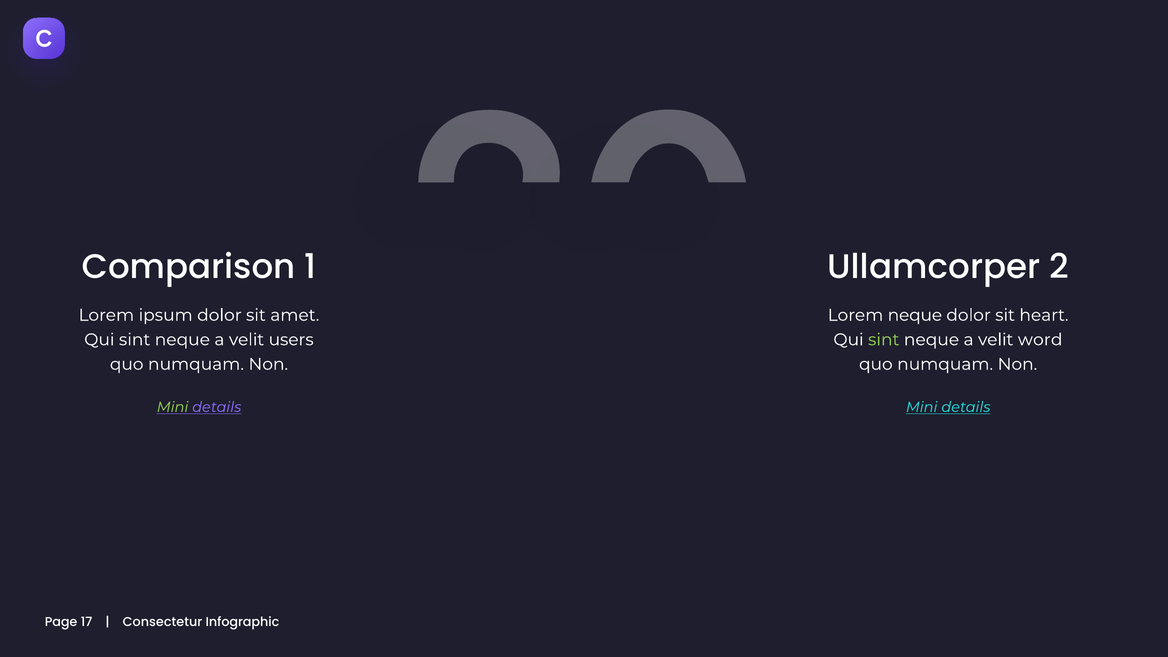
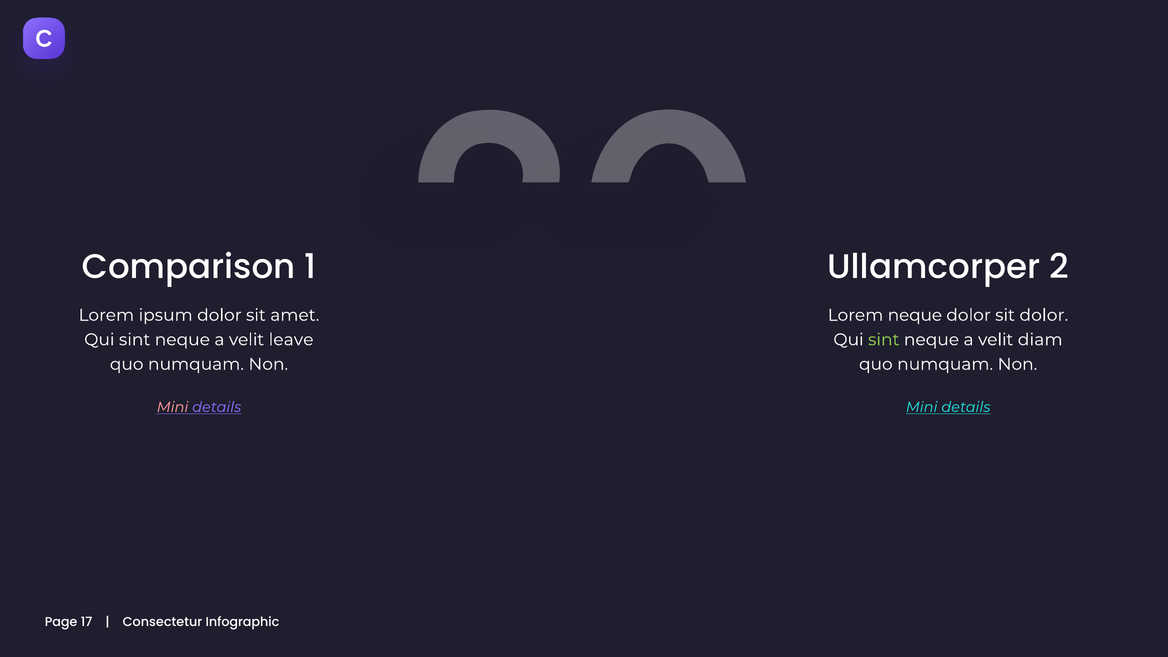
sit heart: heart -> dolor
users: users -> leave
word: word -> diam
Mini at (173, 407) colour: light green -> pink
